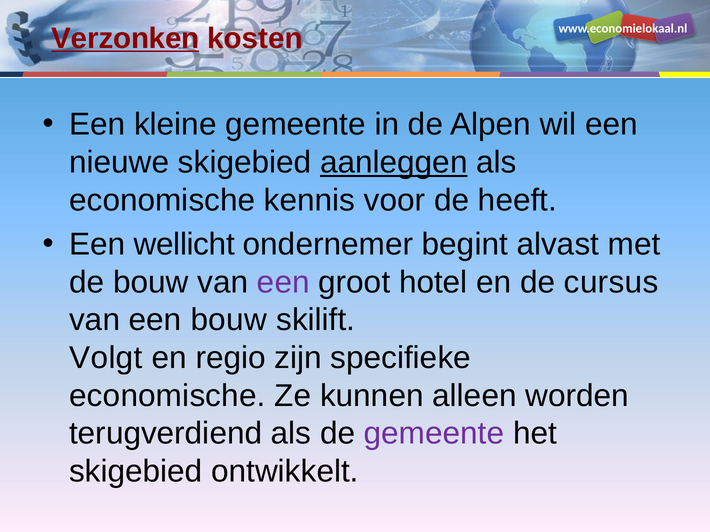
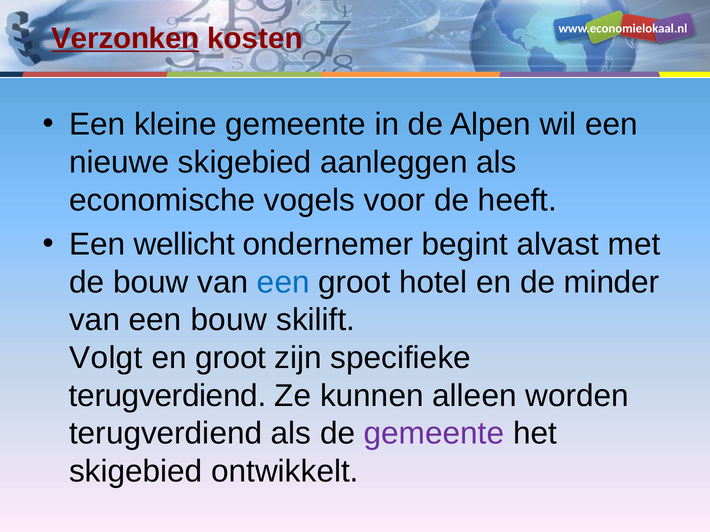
aanleggen underline: present -> none
kennis: kennis -> vogels
een at (283, 282) colour: purple -> blue
cursus: cursus -> minder
en regio: regio -> groot
economische at (167, 396): economische -> terugverdiend
